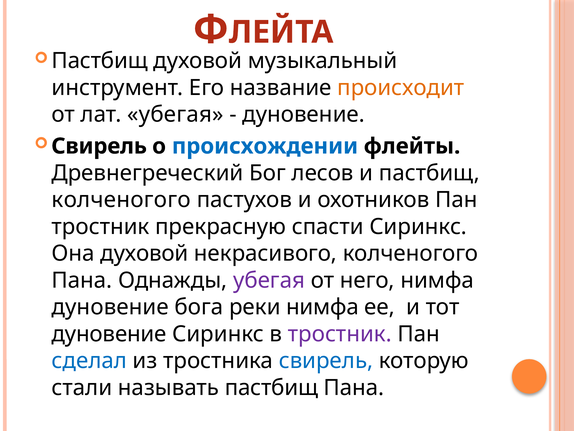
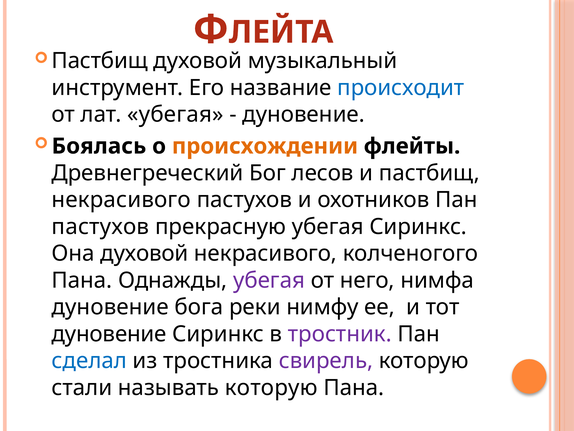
происходит colour: orange -> blue
Свирель at (99, 146): Свирель -> Боялась
происхождении colour: blue -> orange
колченогого at (121, 200): колченогого -> некрасивого
тростник at (101, 226): тростник -> пастухов
прекрасную спасти: спасти -> убегая
реки нимфа: нимфа -> нимфу
свирель at (326, 360) colour: blue -> purple
называть пастбищ: пастбищ -> которую
